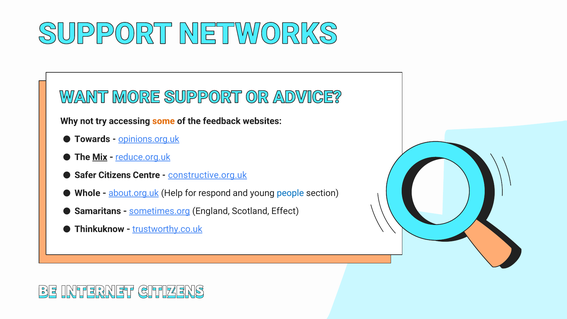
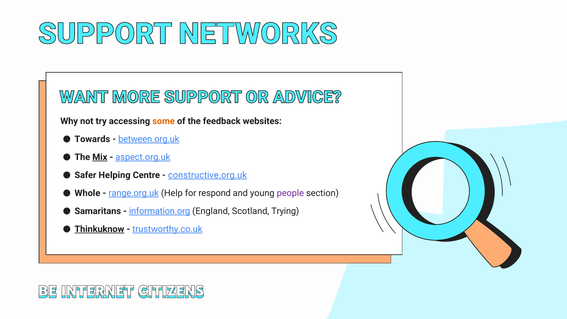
opinions.org.uk: opinions.org.uk -> between.org.uk
reduce.org.uk: reduce.org.uk -> aspect.org.uk
Citizens: Citizens -> Helping
about.org.uk: about.org.uk -> range.org.uk
people colour: blue -> purple
sometimes.org: sometimes.org -> information.org
Effect: Effect -> Trying
Thinkuknow underline: none -> present
